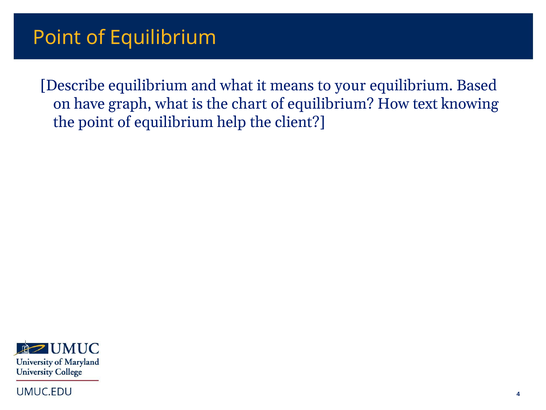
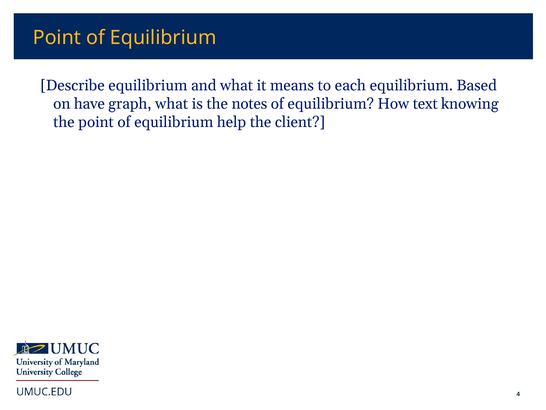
your: your -> each
chart: chart -> notes
